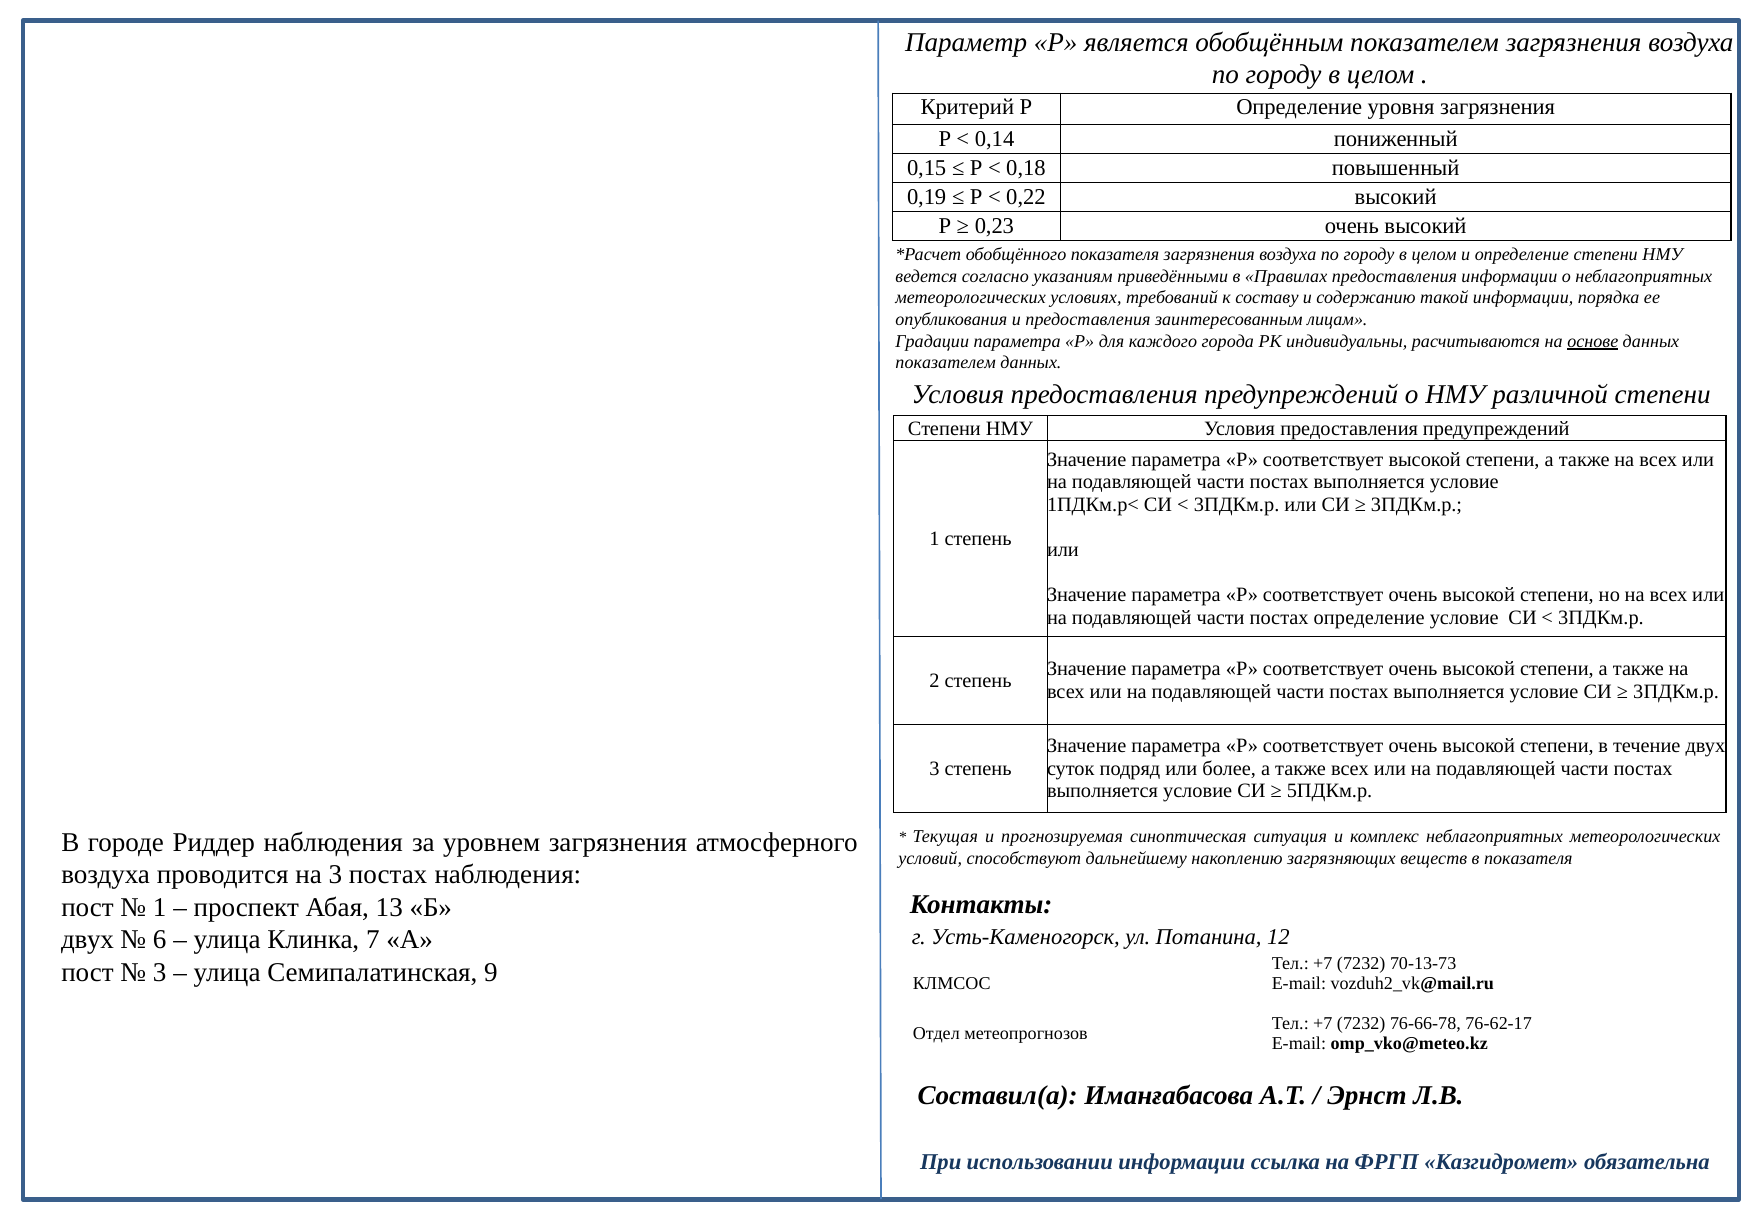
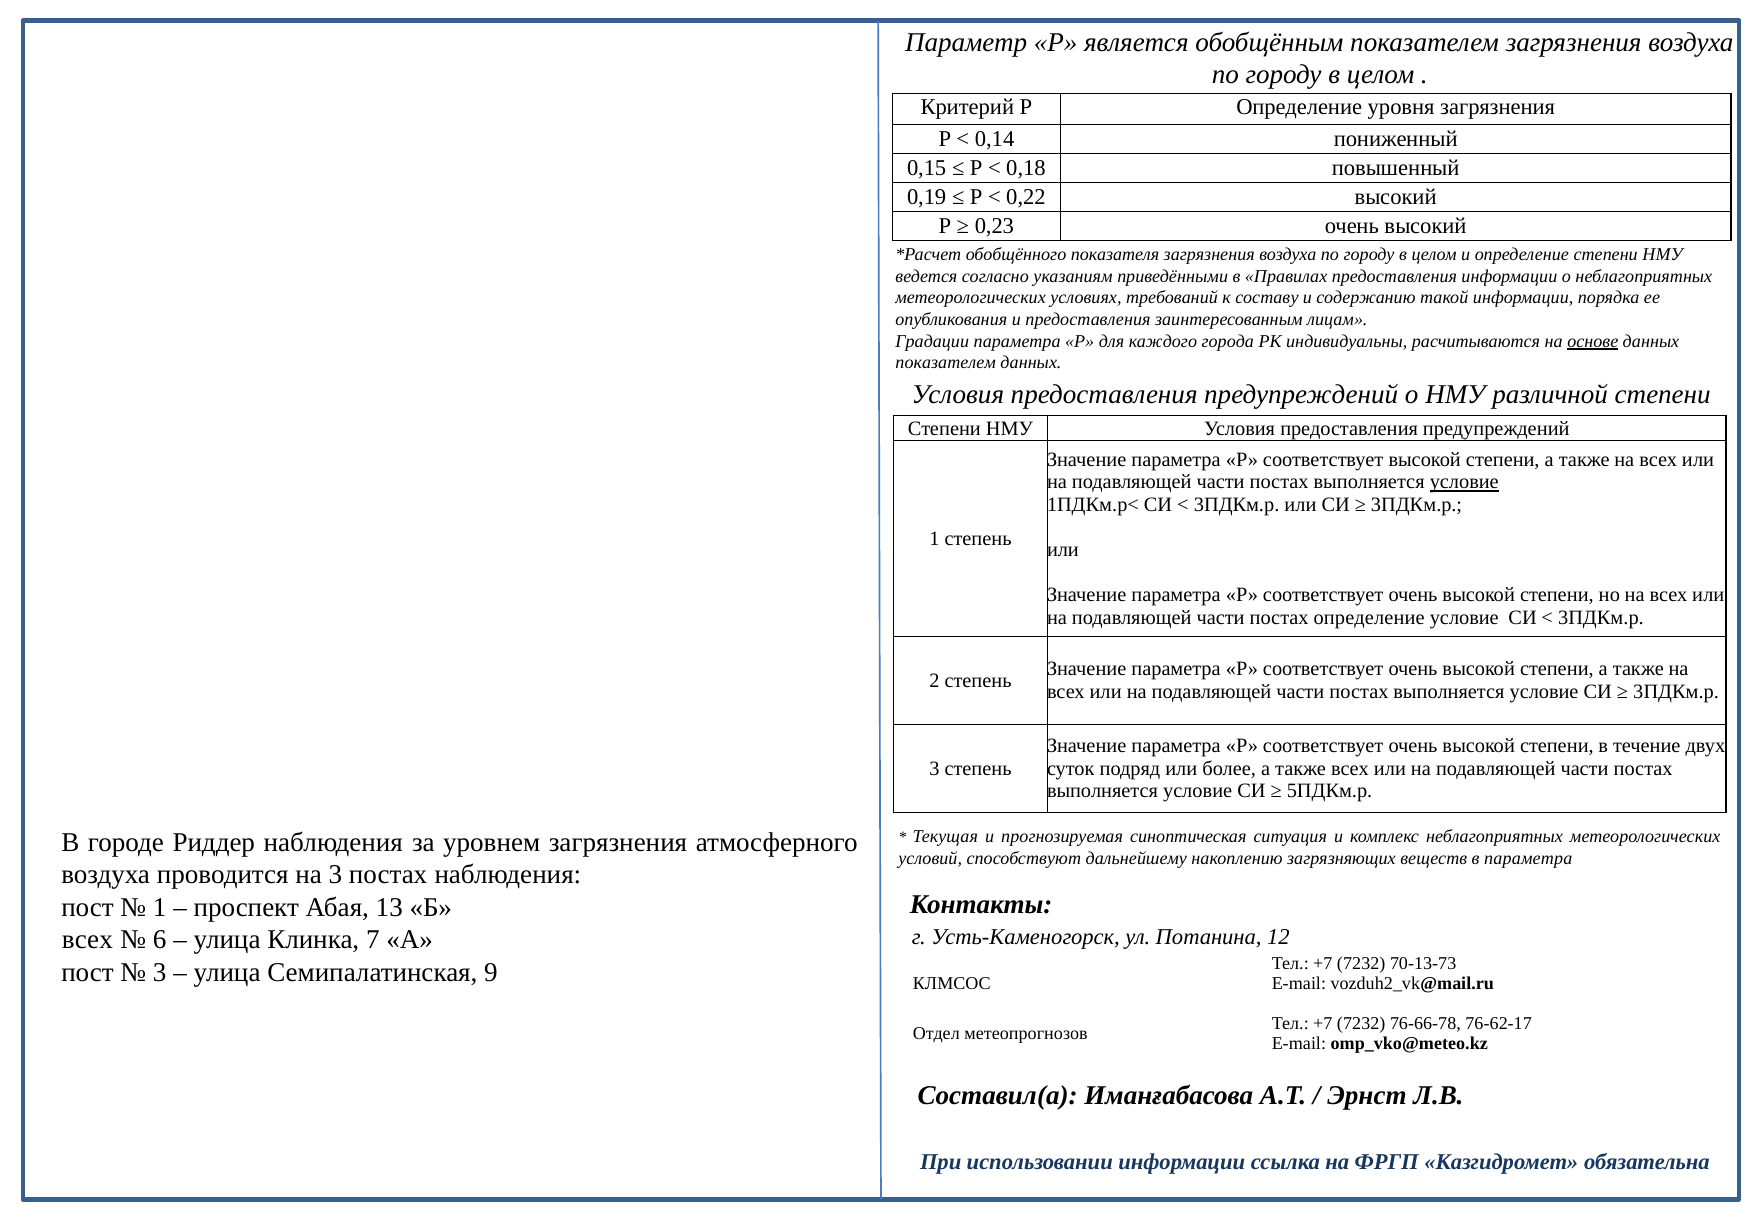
условие at (1464, 482) underline: none -> present
в показателя: показателя -> параметра
двух at (88, 940): двух -> всех
